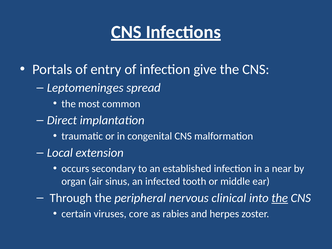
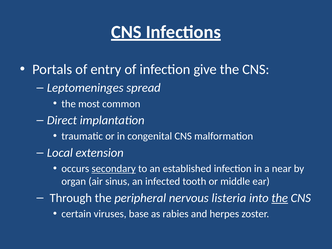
secondary underline: none -> present
clinical: clinical -> listeria
core: core -> base
